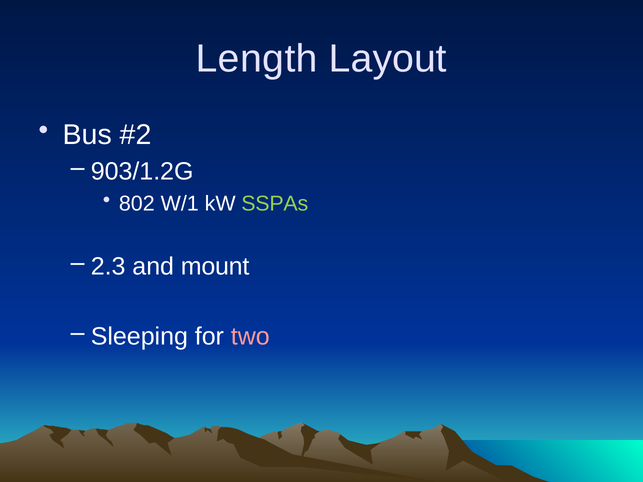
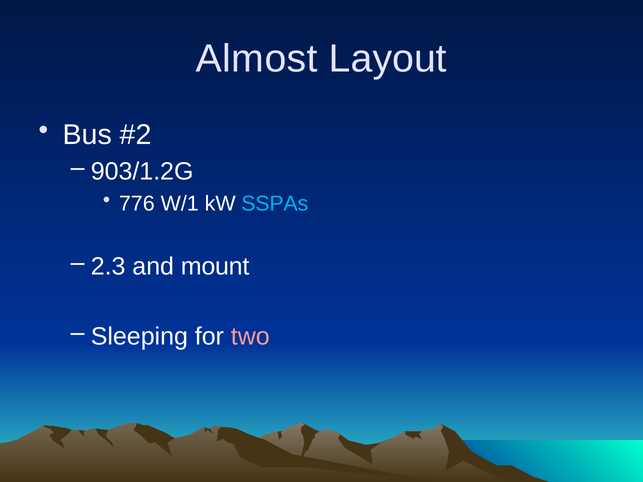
Length: Length -> Almost
802: 802 -> 776
SSPAs colour: light green -> light blue
